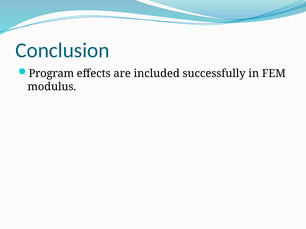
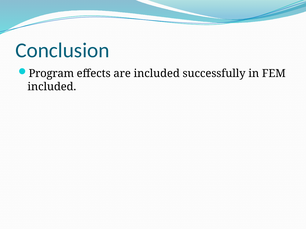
modulus at (52, 87): modulus -> included
